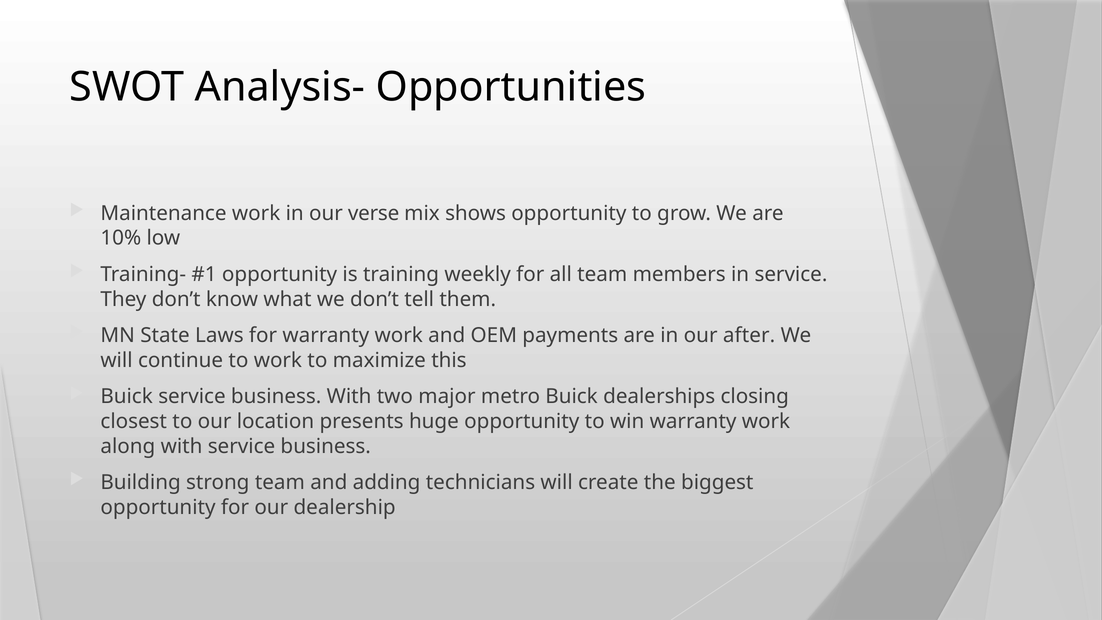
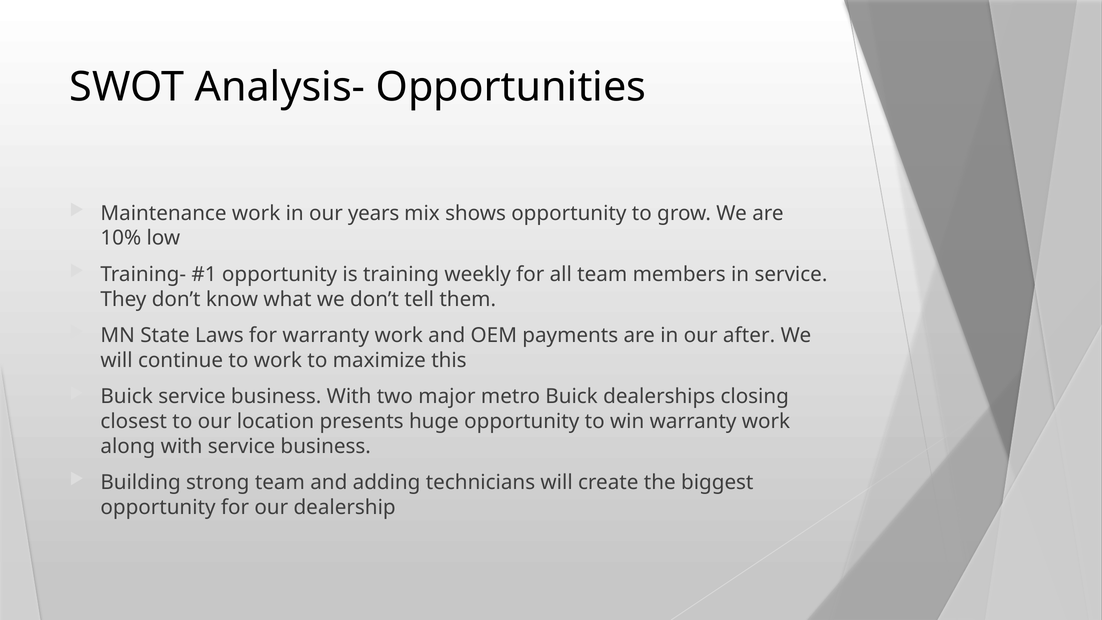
verse: verse -> years
